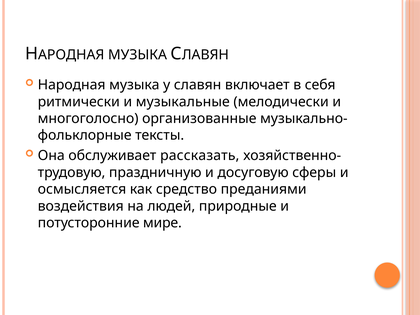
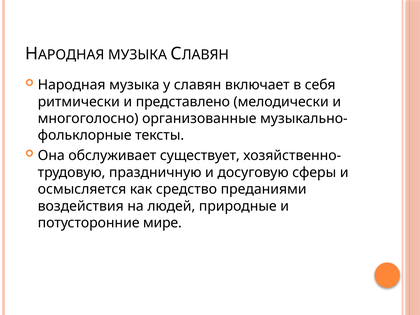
музыкальные: музыкальные -> представлено
рассказать: рассказать -> существует
